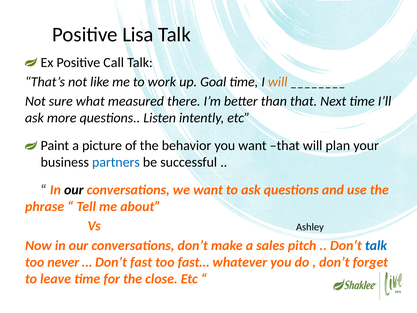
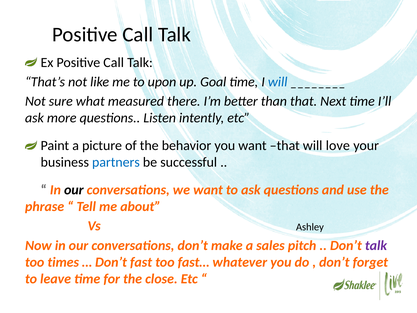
Lisa at (138, 35): Lisa -> Call
work: work -> upon
will at (278, 82) colour: orange -> blue
plan: plan -> love
talk at (376, 245) colour: blue -> purple
never: never -> times
